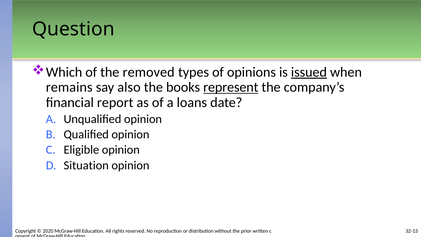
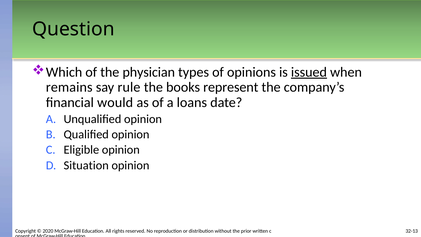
removed: removed -> physician
also: also -> rule
represent underline: present -> none
report: report -> would
